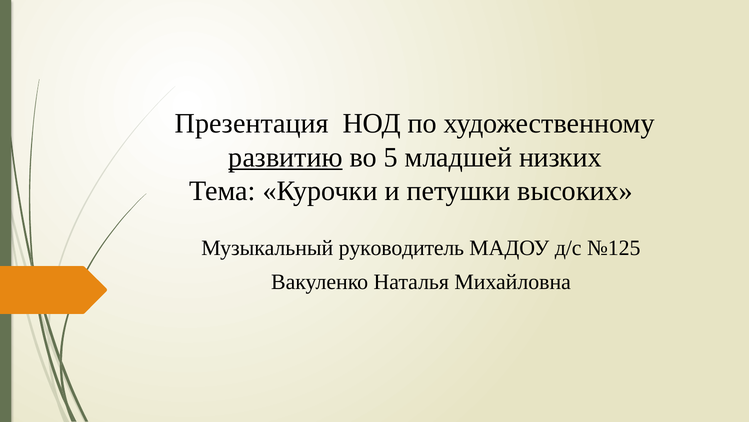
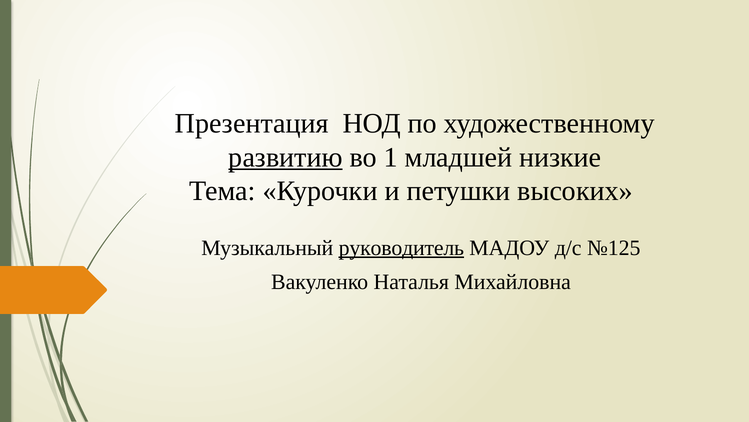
5: 5 -> 1
низких: низких -> низкие
руководитель underline: none -> present
